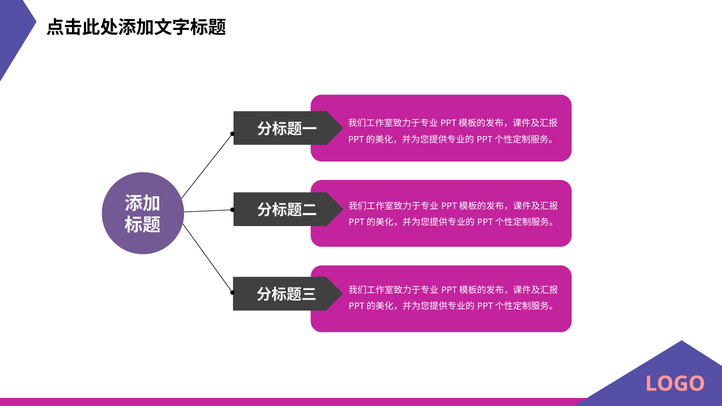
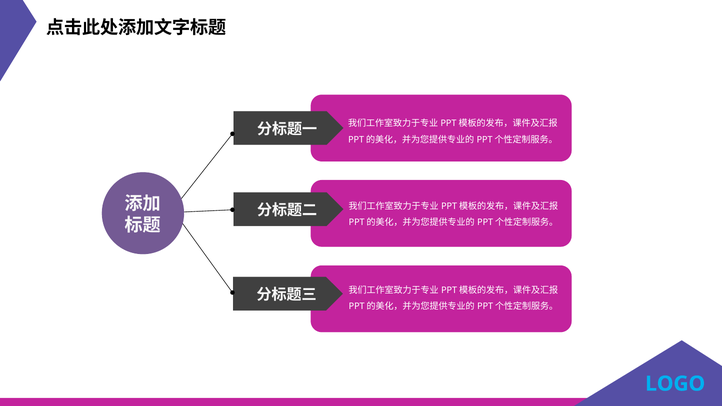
LOGO colour: pink -> light blue
